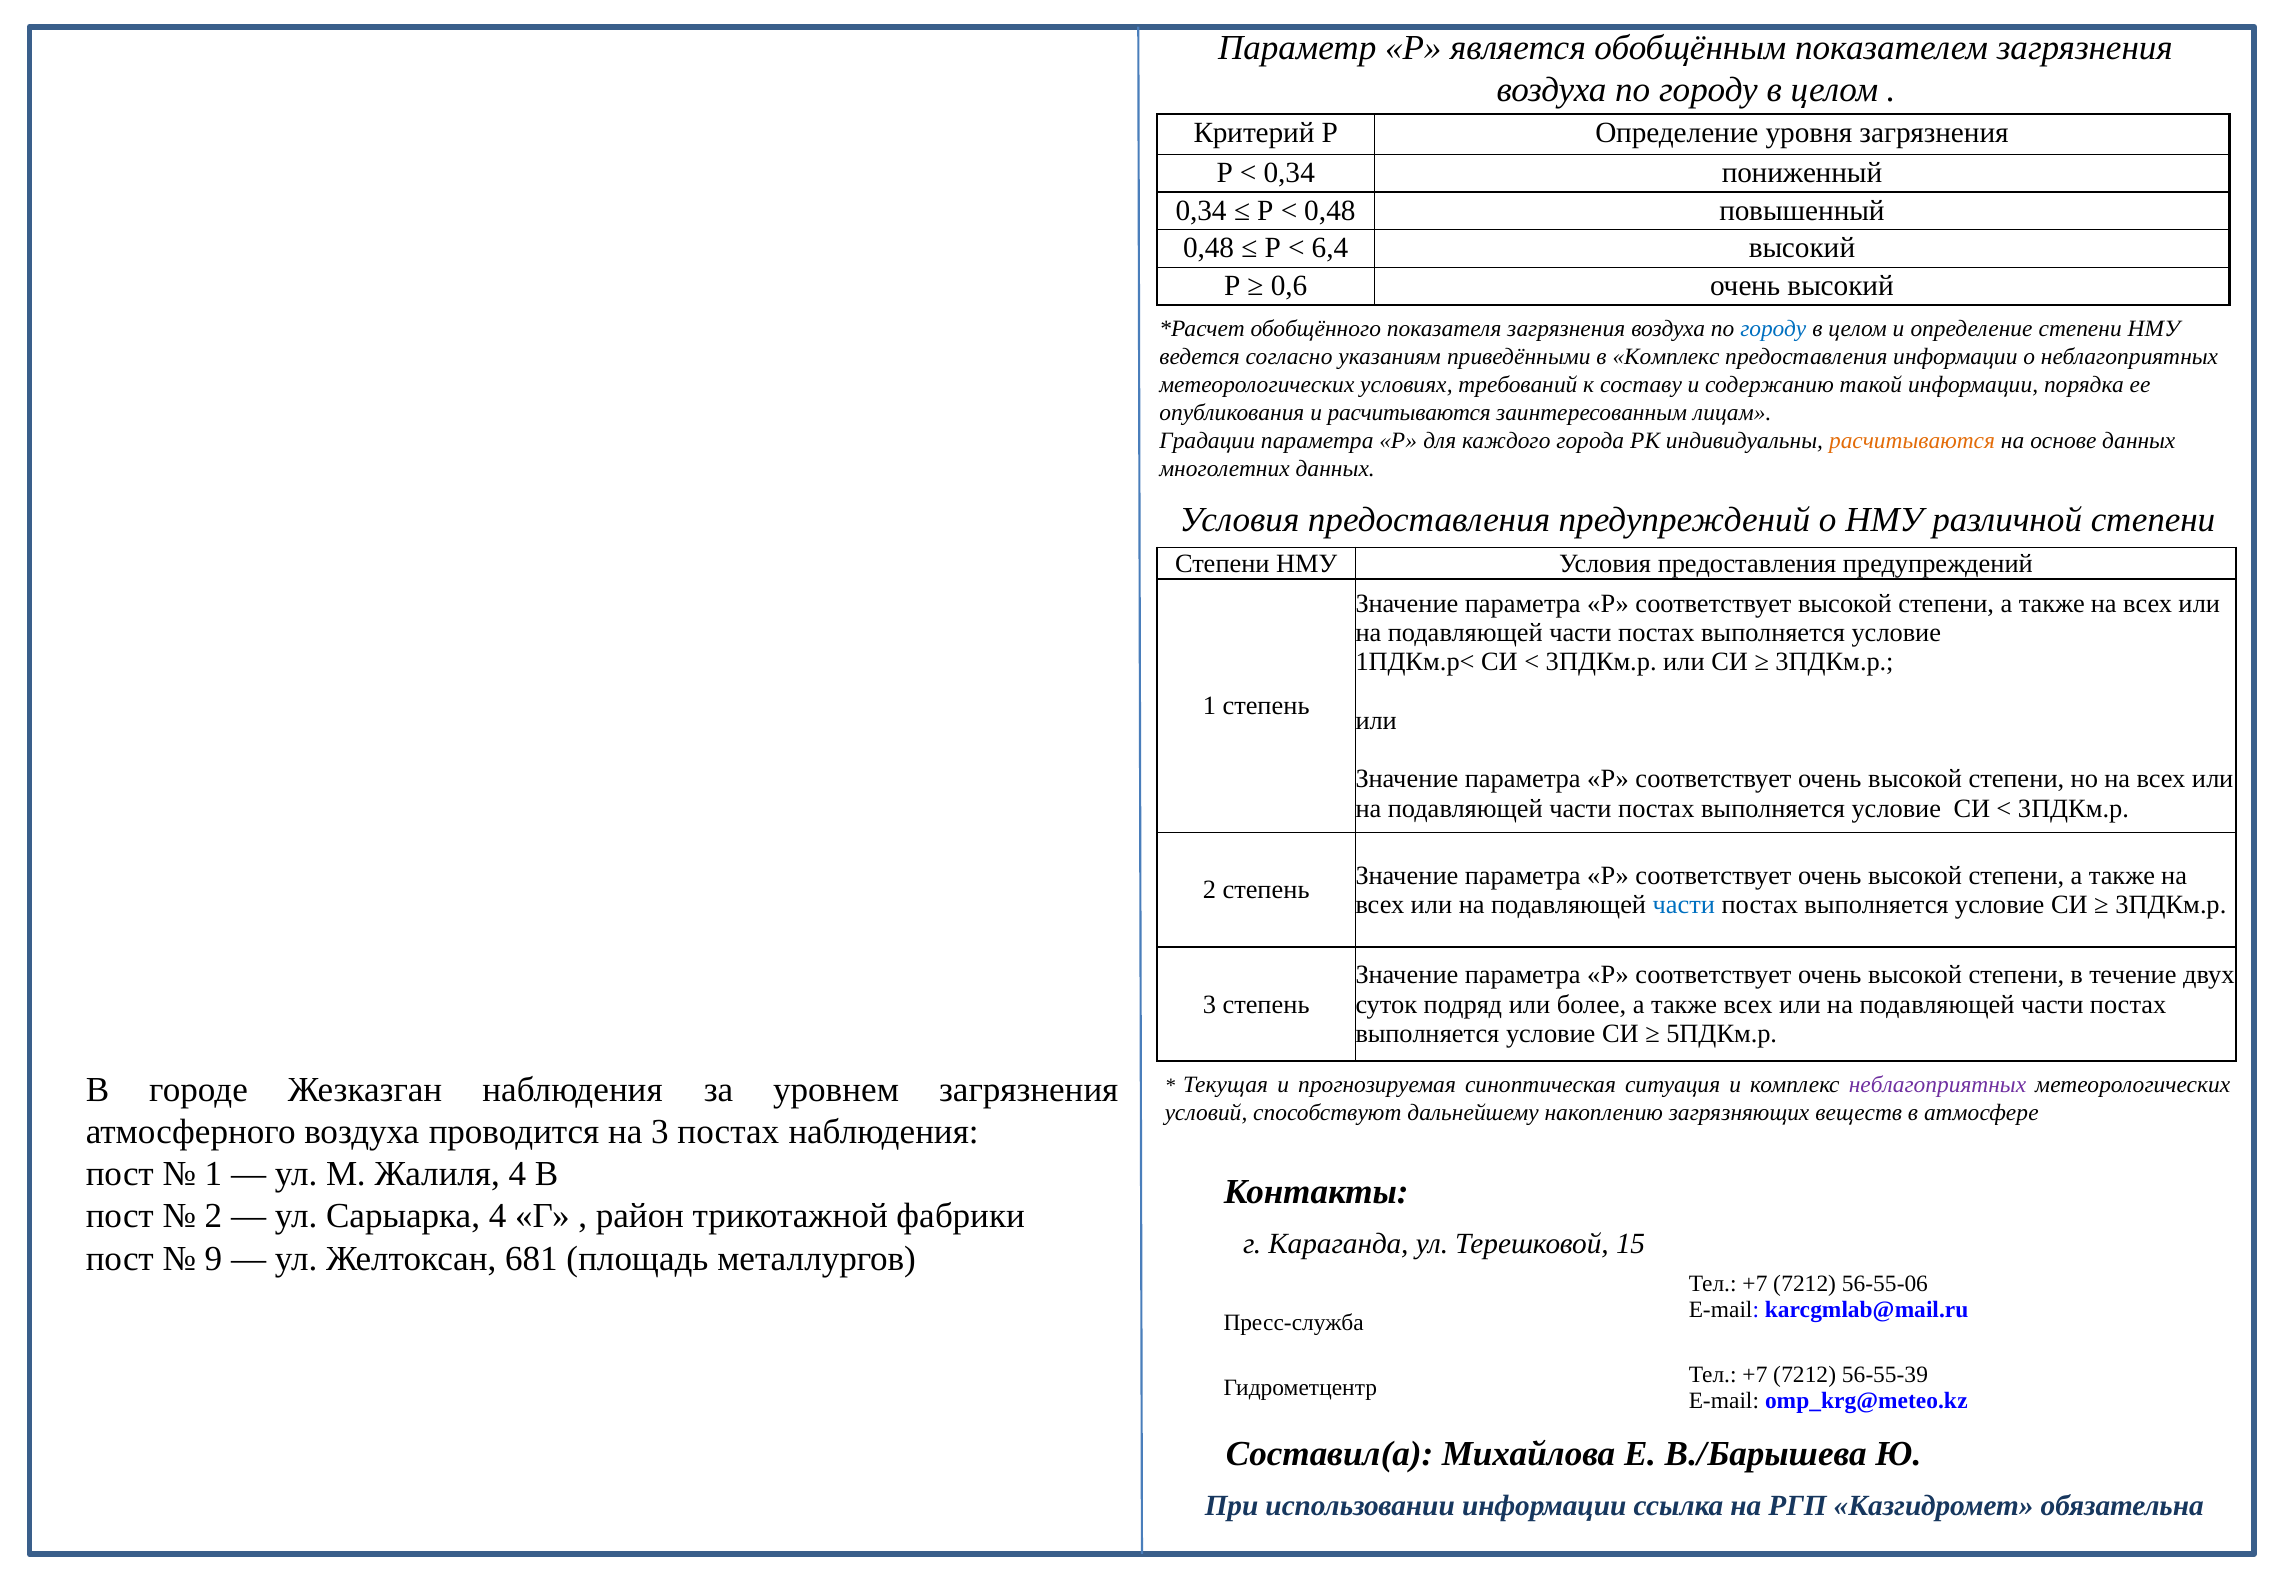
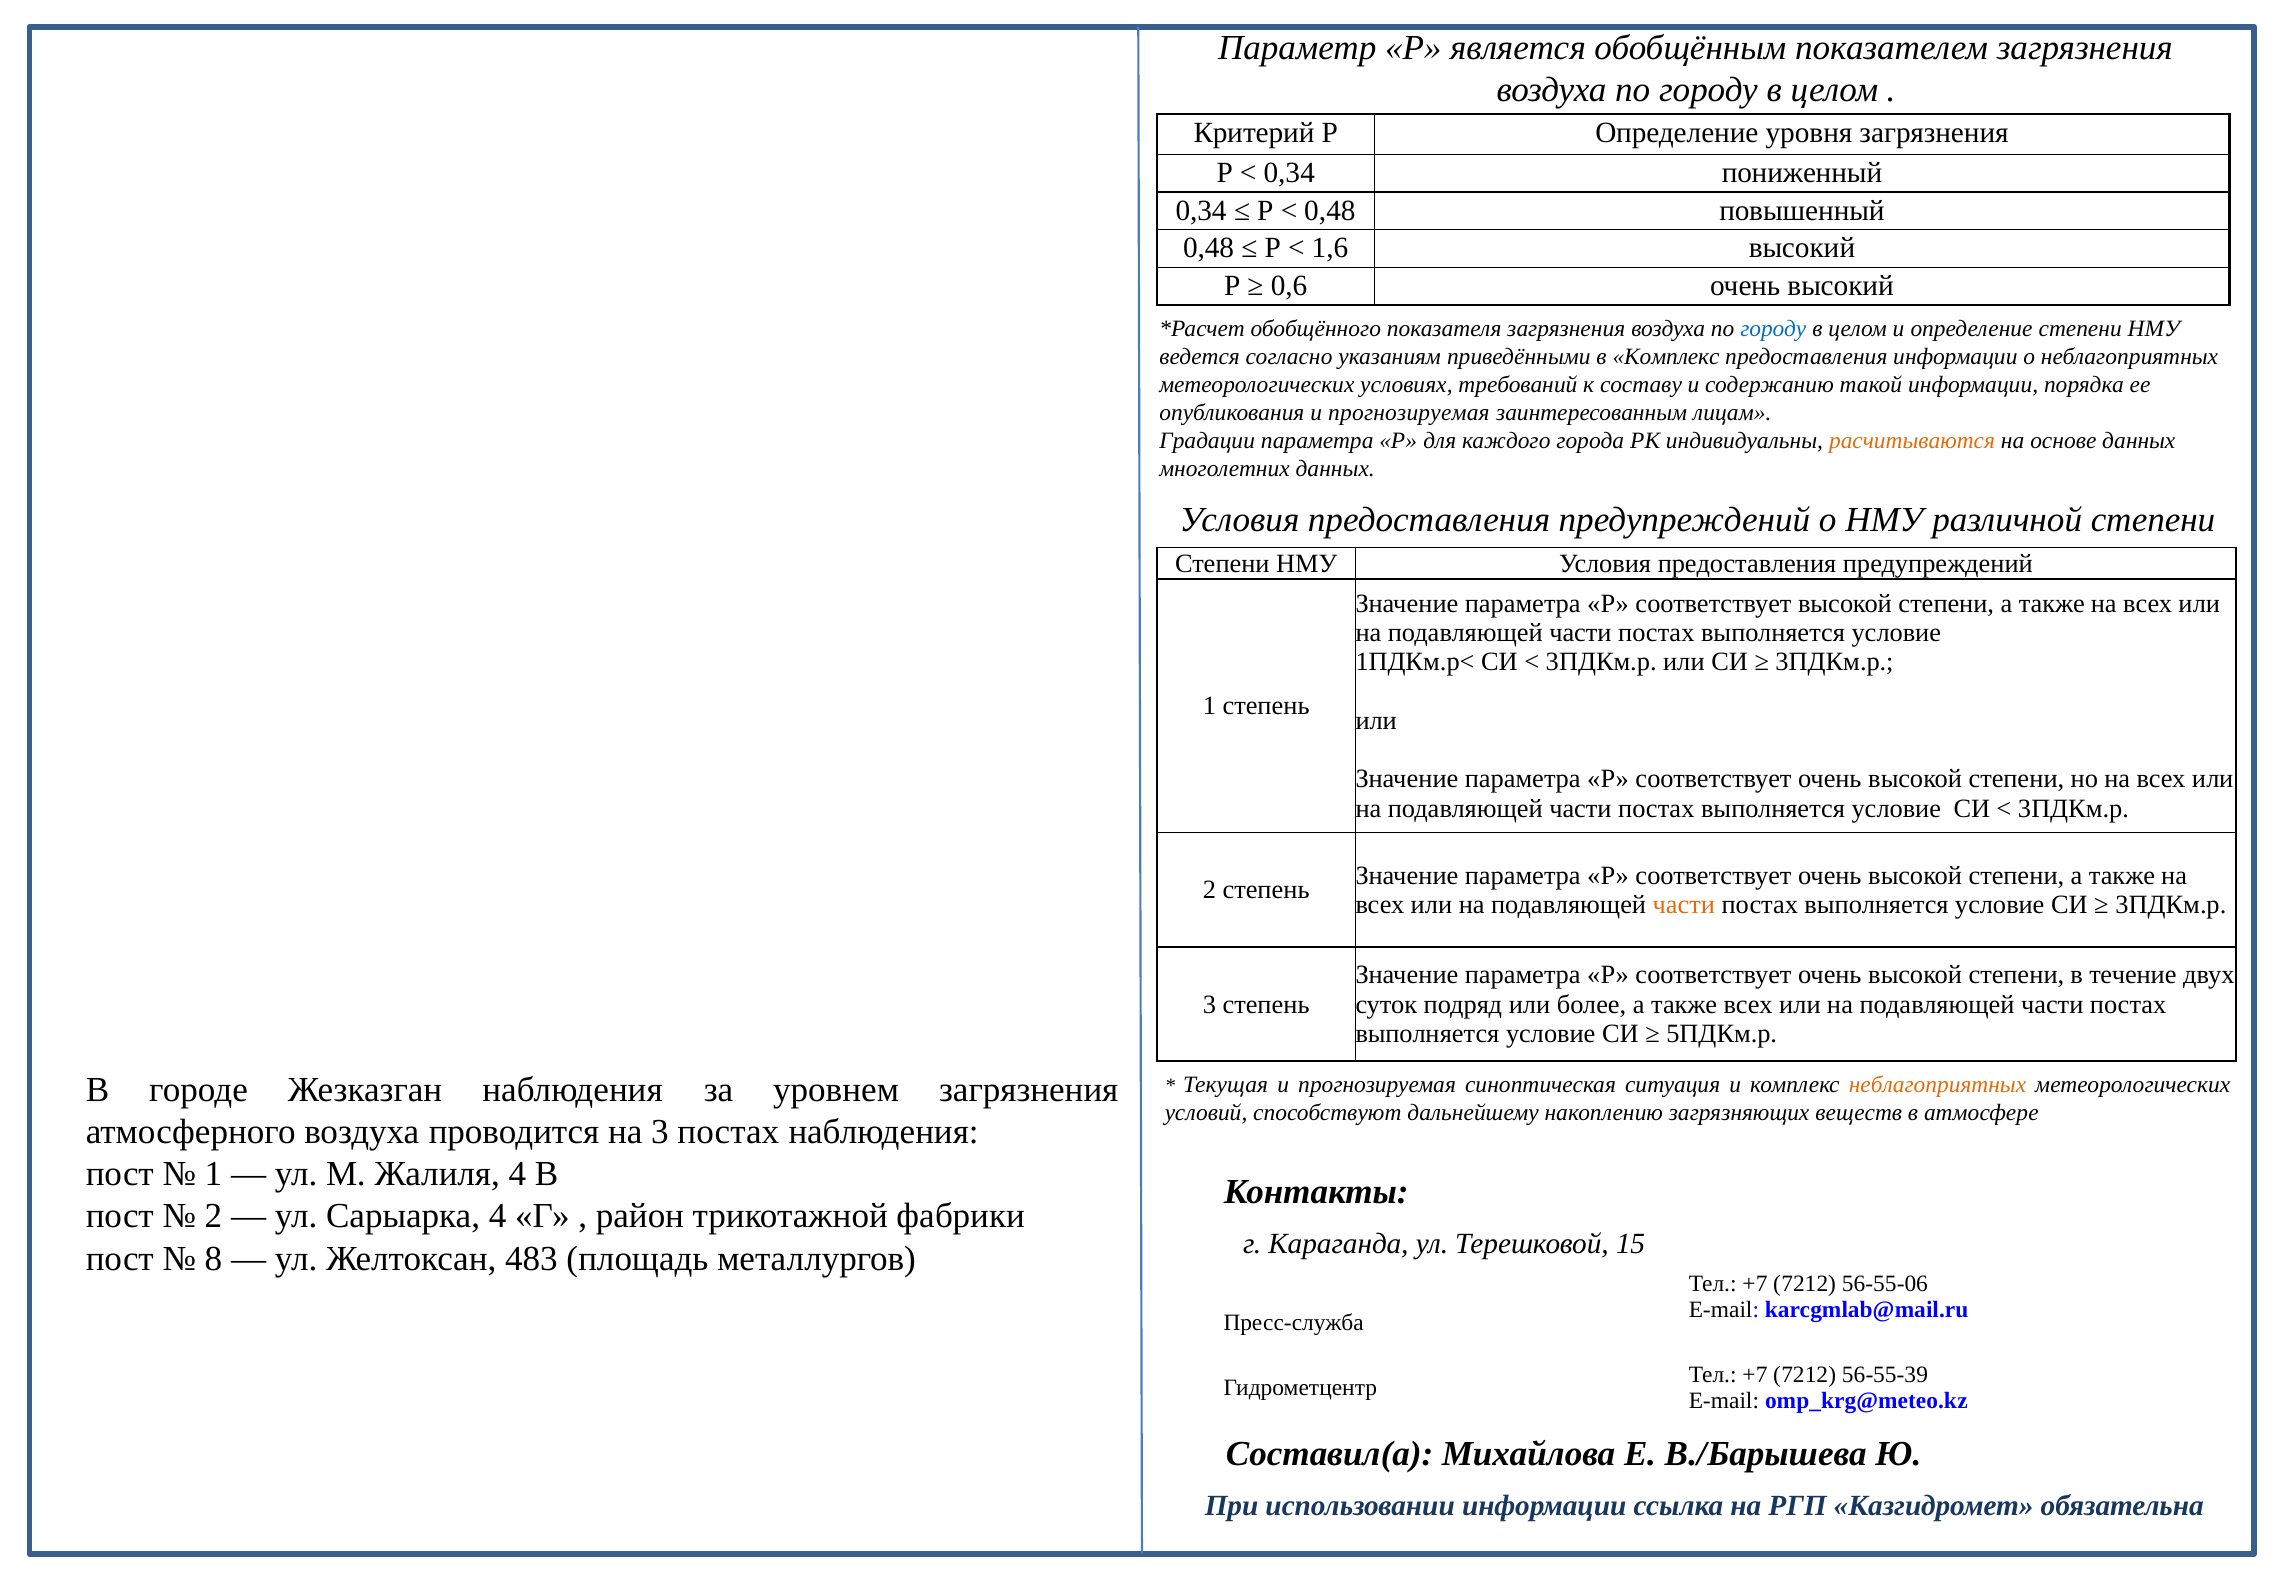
6,4: 6,4 -> 1,6
опубликования и расчитываются: расчитываются -> прогнозируемая
части at (1684, 905) colour: blue -> orange
неблагоприятных at (1938, 1085) colour: purple -> orange
9: 9 -> 8
681: 681 -> 483
